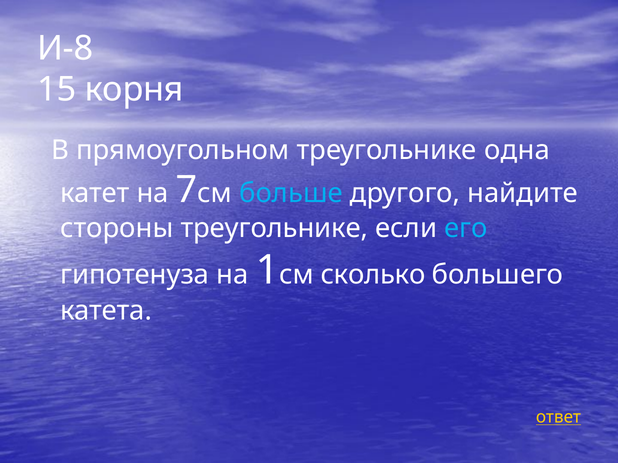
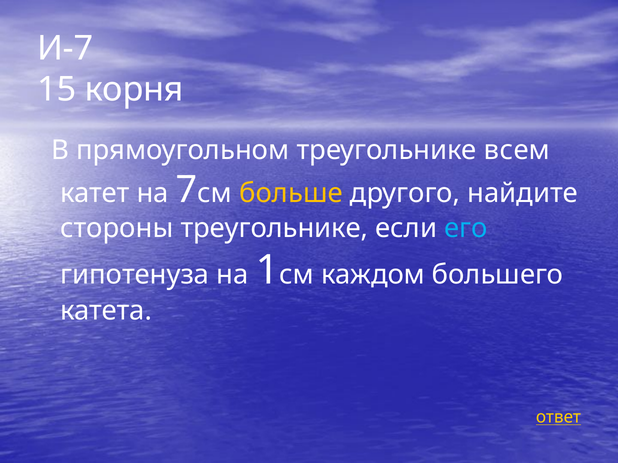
И-8: И-8 -> И-7
одна: одна -> всем
больше colour: light blue -> yellow
сколько: сколько -> каждом
